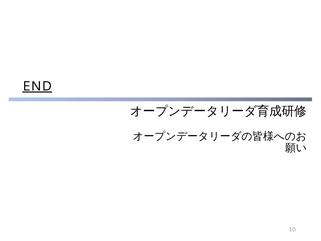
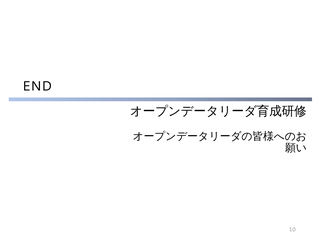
END underline: present -> none
